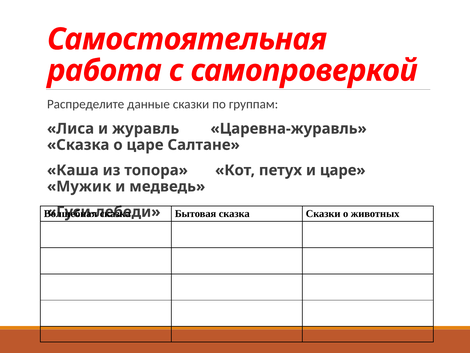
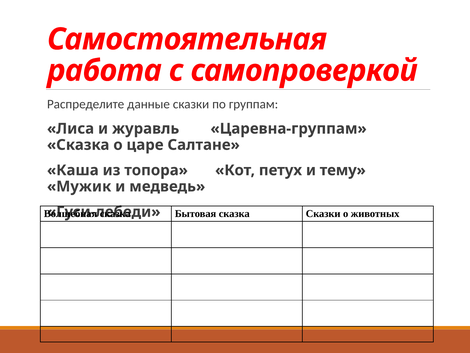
Царевна-журавль: Царевна-журавль -> Царевна-группам
и царе: царе -> тему
